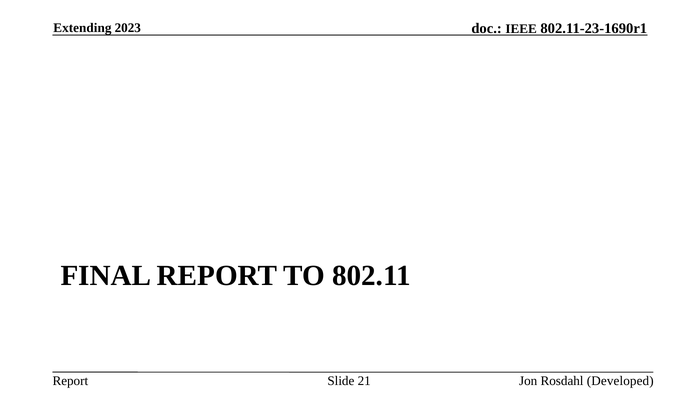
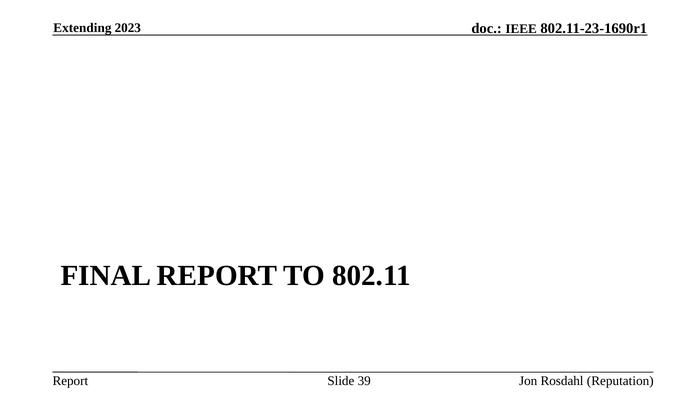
21: 21 -> 39
Developed: Developed -> Reputation
